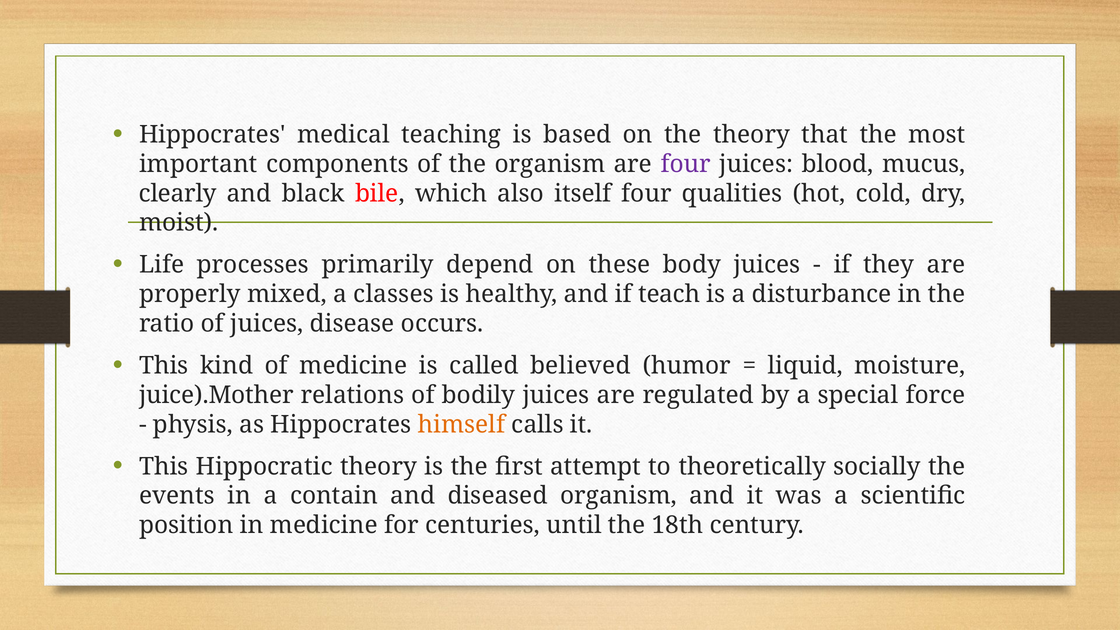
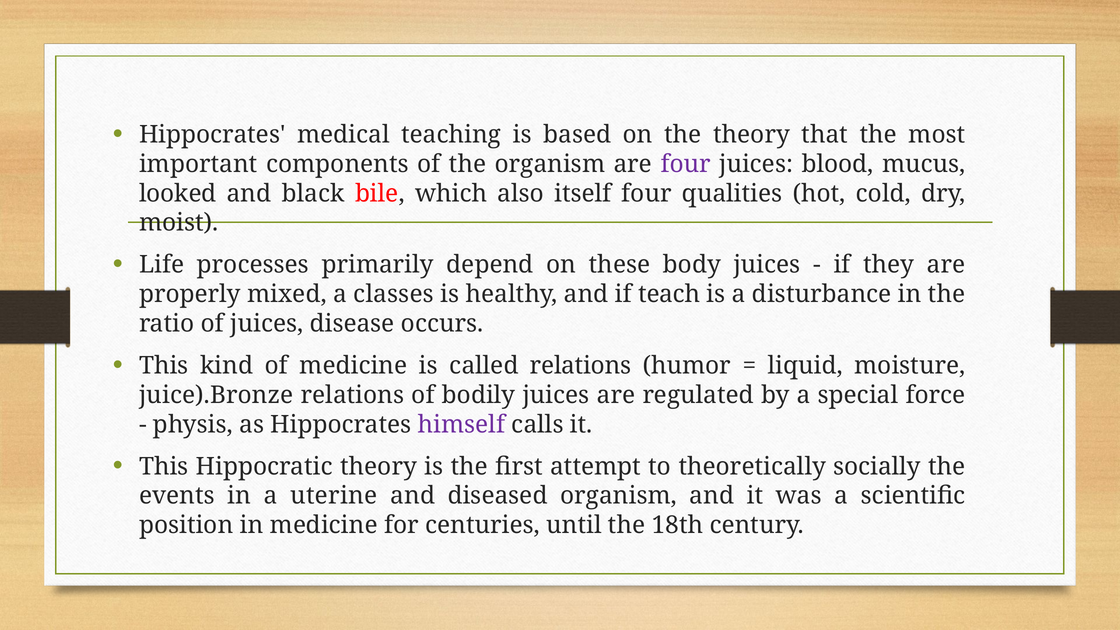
clearly: clearly -> looked
called believed: believed -> relations
juice).Mother: juice).Mother -> juice).Bronze
himself colour: orange -> purple
contain: contain -> uterine
